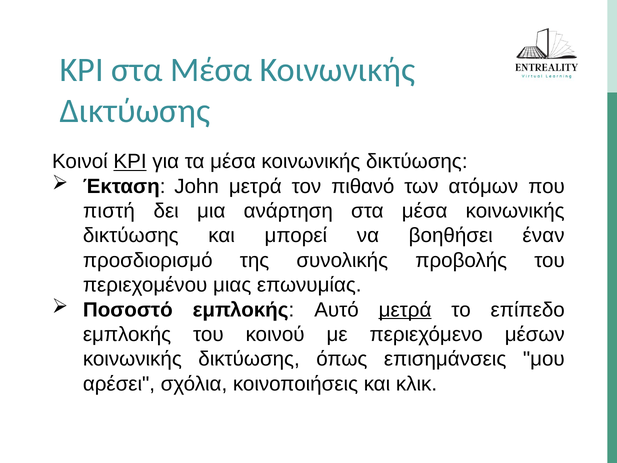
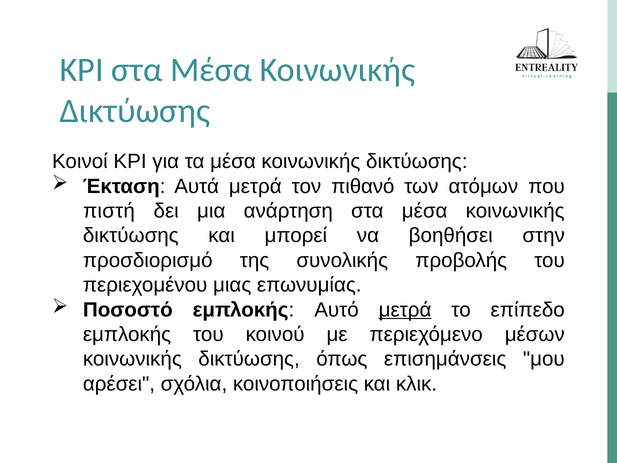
KPI at (130, 162) underline: present -> none
John: John -> Αυτά
έναν: έναν -> στην
